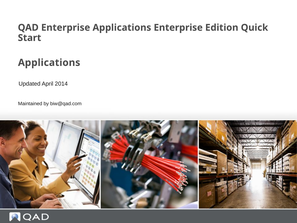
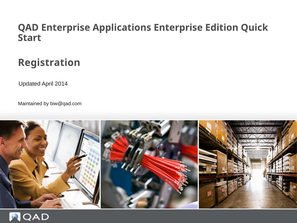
Applications at (49, 63): Applications -> Registration
